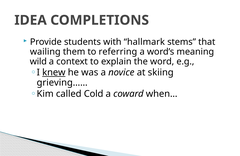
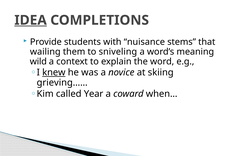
IDEA underline: none -> present
hallmark: hallmark -> nuisance
referring: referring -> sniveling
Cold: Cold -> Year
